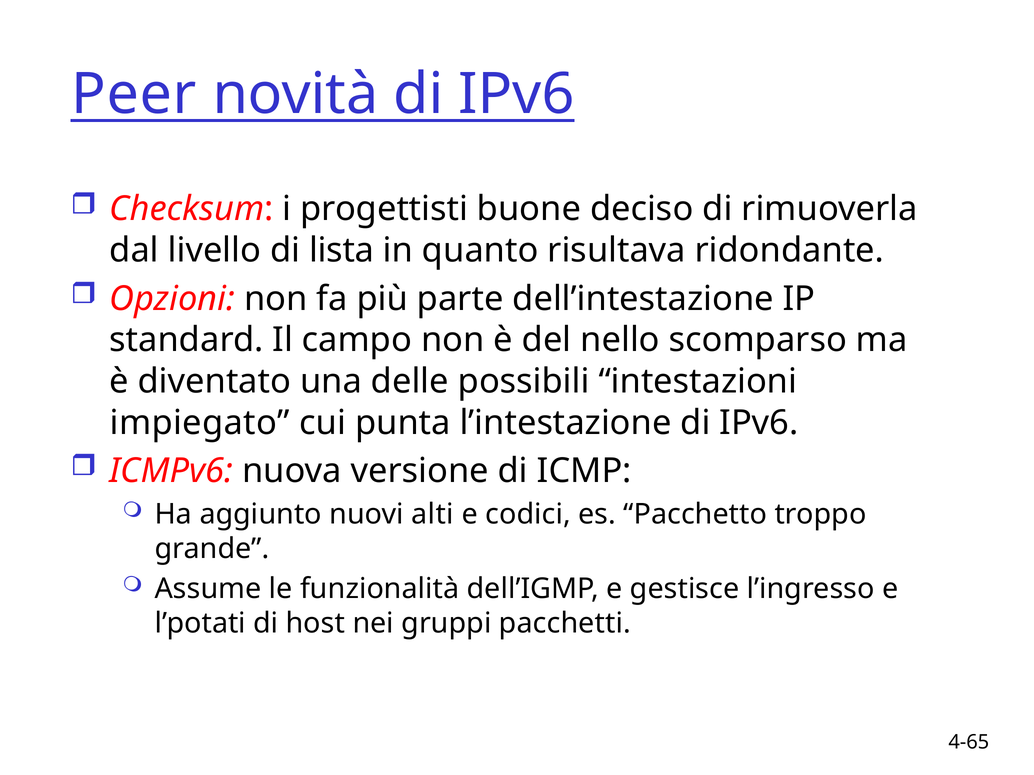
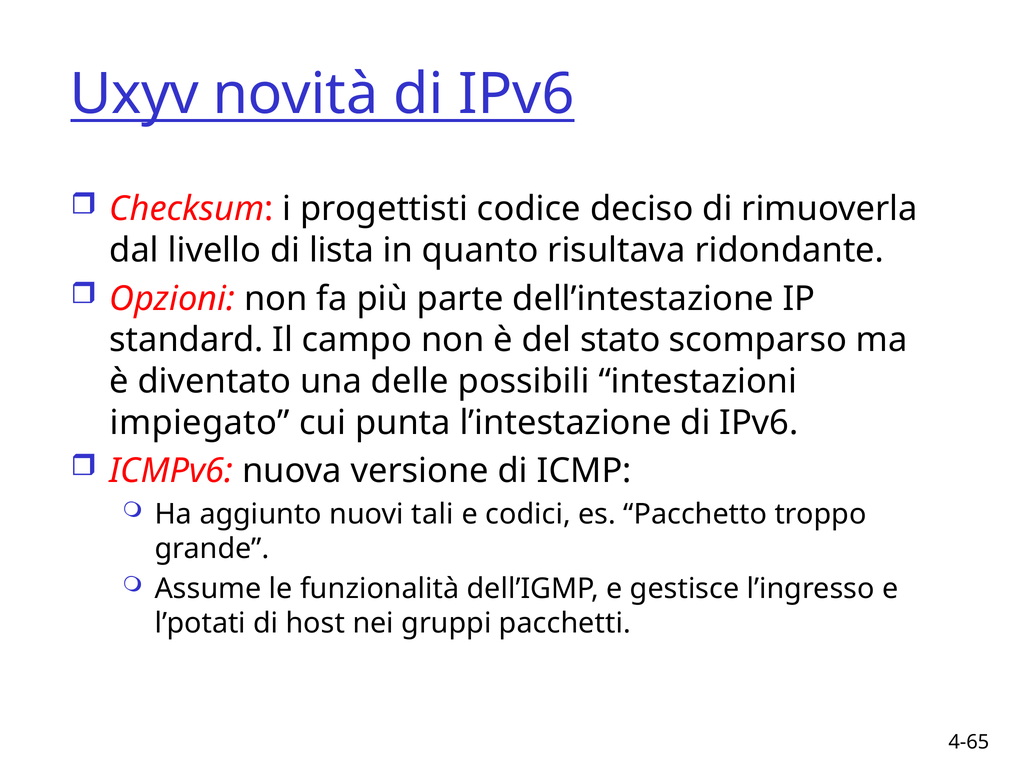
Peer: Peer -> Uxyv
buone: buone -> codice
nello: nello -> stato
alti: alti -> tali
